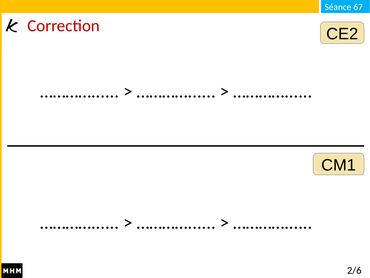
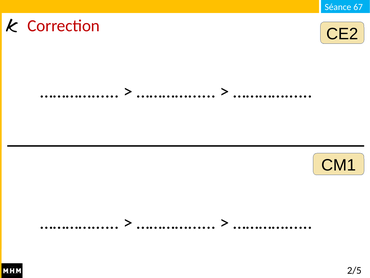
2/6: 2/6 -> 2/5
